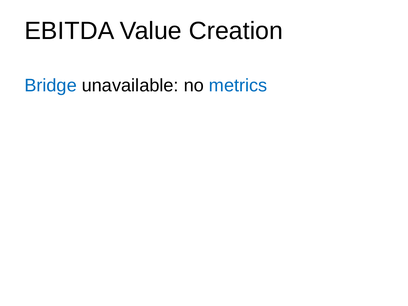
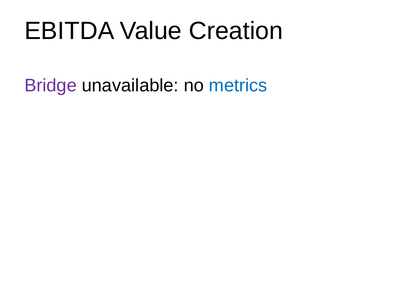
Bridge colour: blue -> purple
